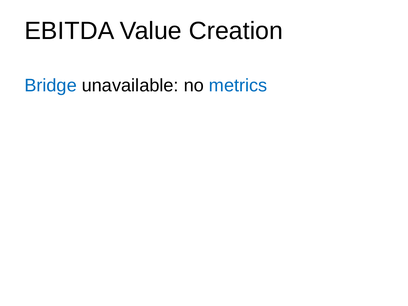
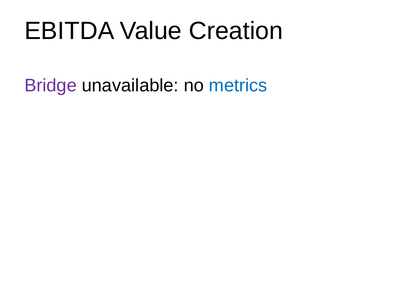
Bridge colour: blue -> purple
